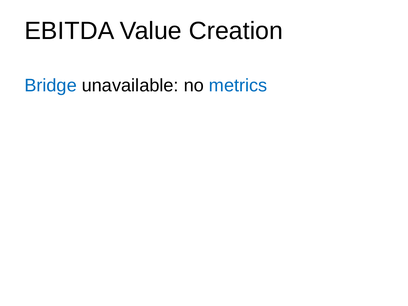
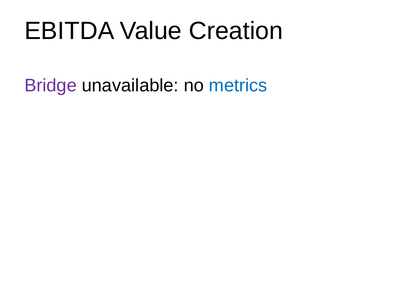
Bridge colour: blue -> purple
